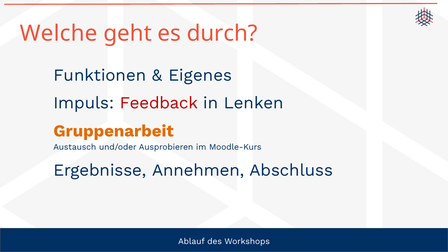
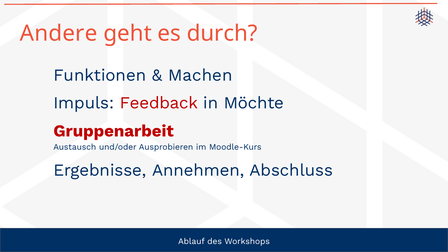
Welche: Welche -> Andere
Eigenes: Eigenes -> Machen
Lenken: Lenken -> Möchte
Gruppenarbeit colour: orange -> red
